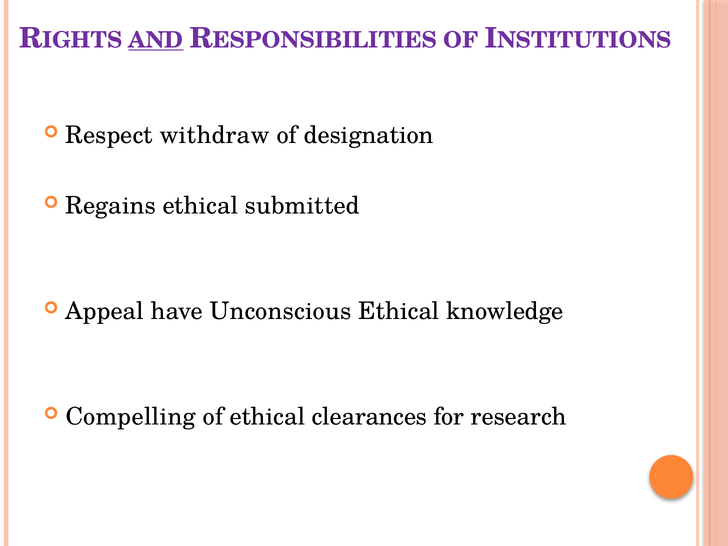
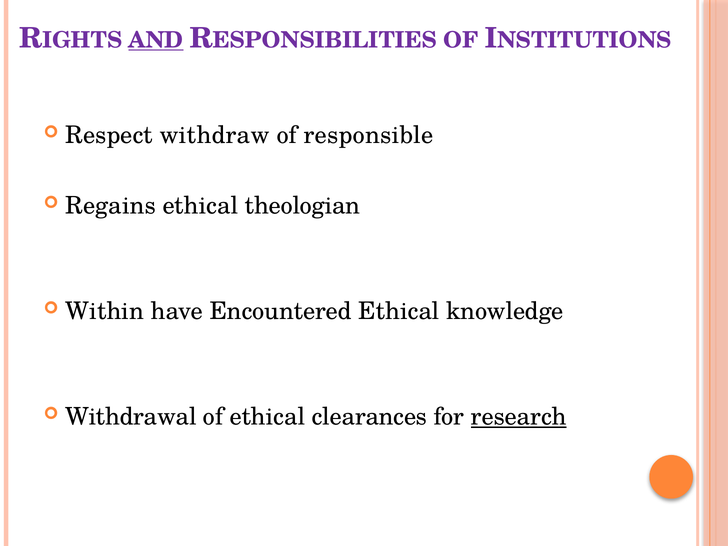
designation: designation -> responsible
submitted: submitted -> theologian
Appeal: Appeal -> Within
Unconscious: Unconscious -> Encountered
Compelling: Compelling -> Withdrawal
research underline: none -> present
